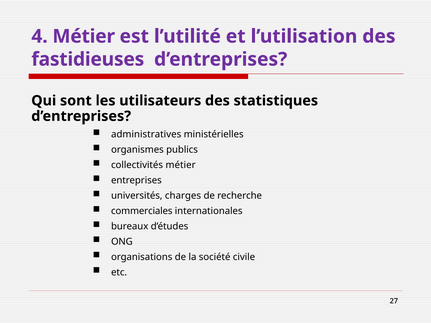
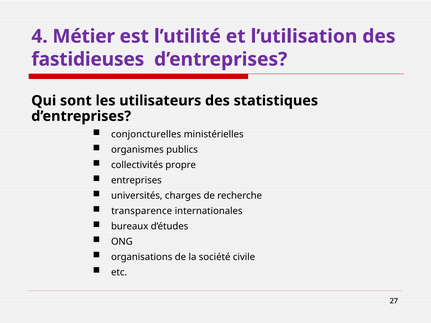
administratives: administratives -> conjoncturelles
collectivités métier: métier -> propre
commerciales: commerciales -> transparence
